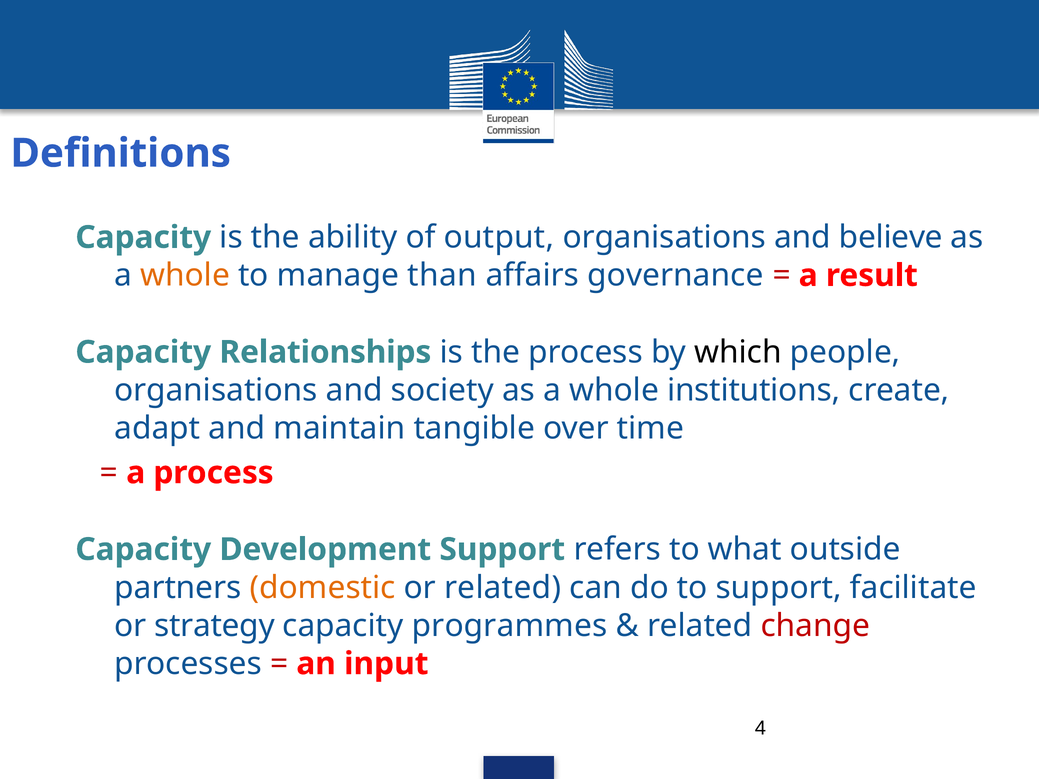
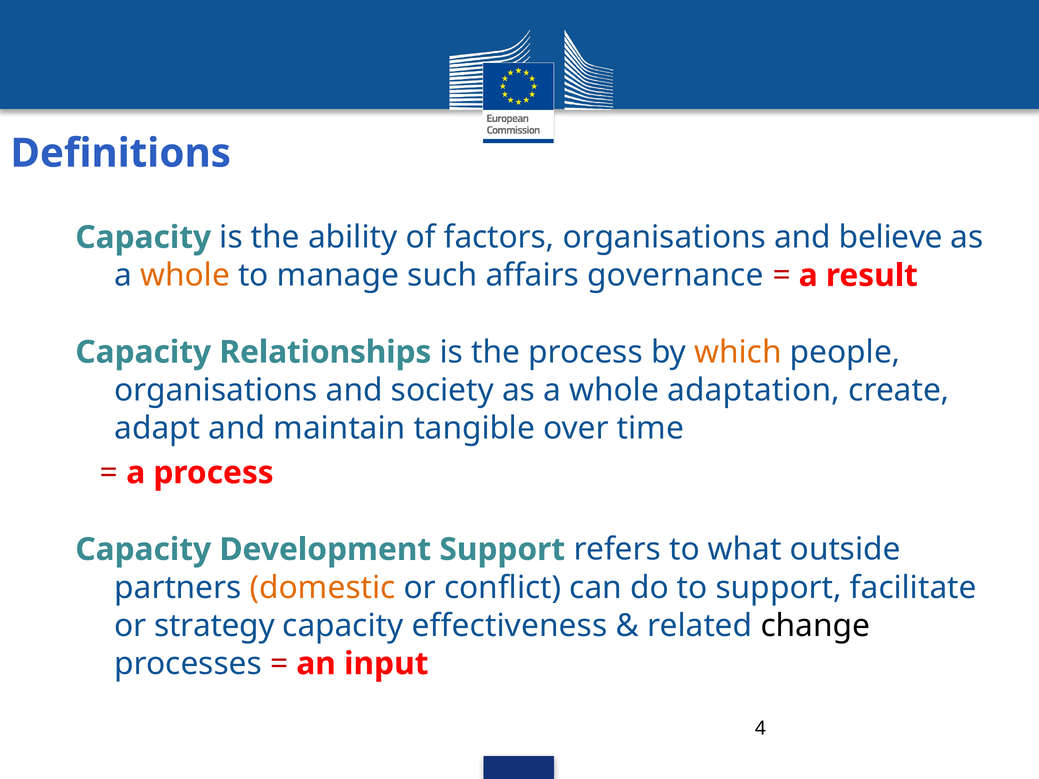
output: output -> factors
than: than -> such
which colour: black -> orange
institutions: institutions -> adaptation
or related: related -> conflict
programmes: programmes -> effectiveness
change colour: red -> black
